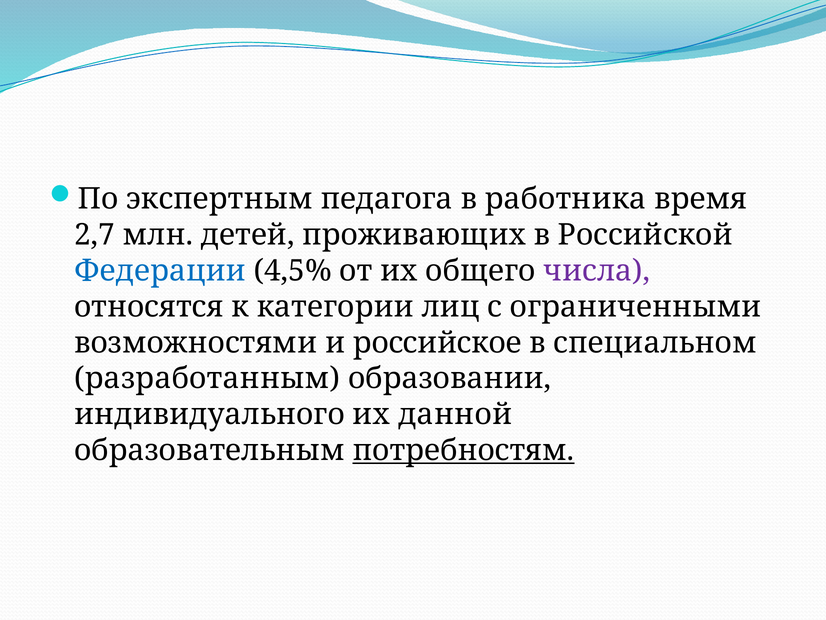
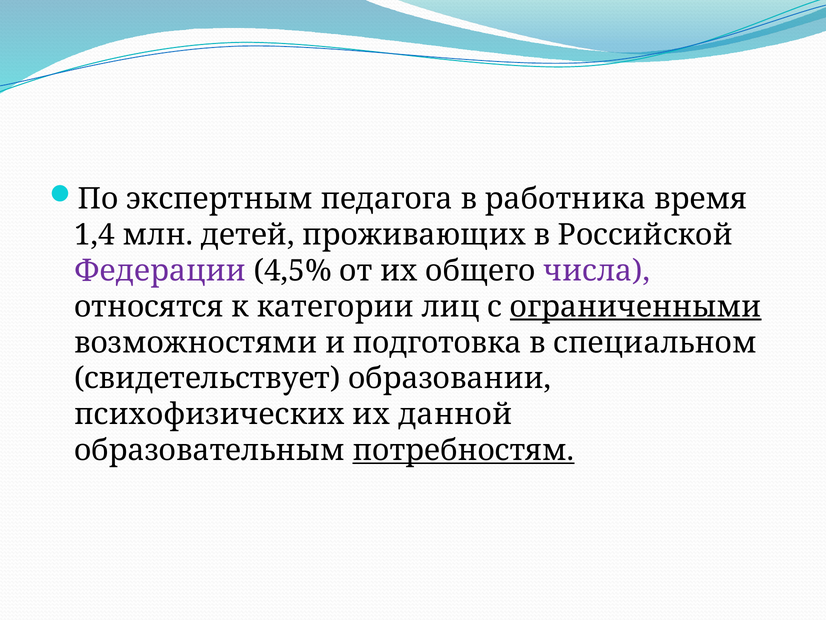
2,7: 2,7 -> 1,4
Федерации colour: blue -> purple
ограниченными underline: none -> present
российское: российское -> подготовка
разработанным: разработанным -> свидетельствует
индивидуального: индивидуального -> психофизических
